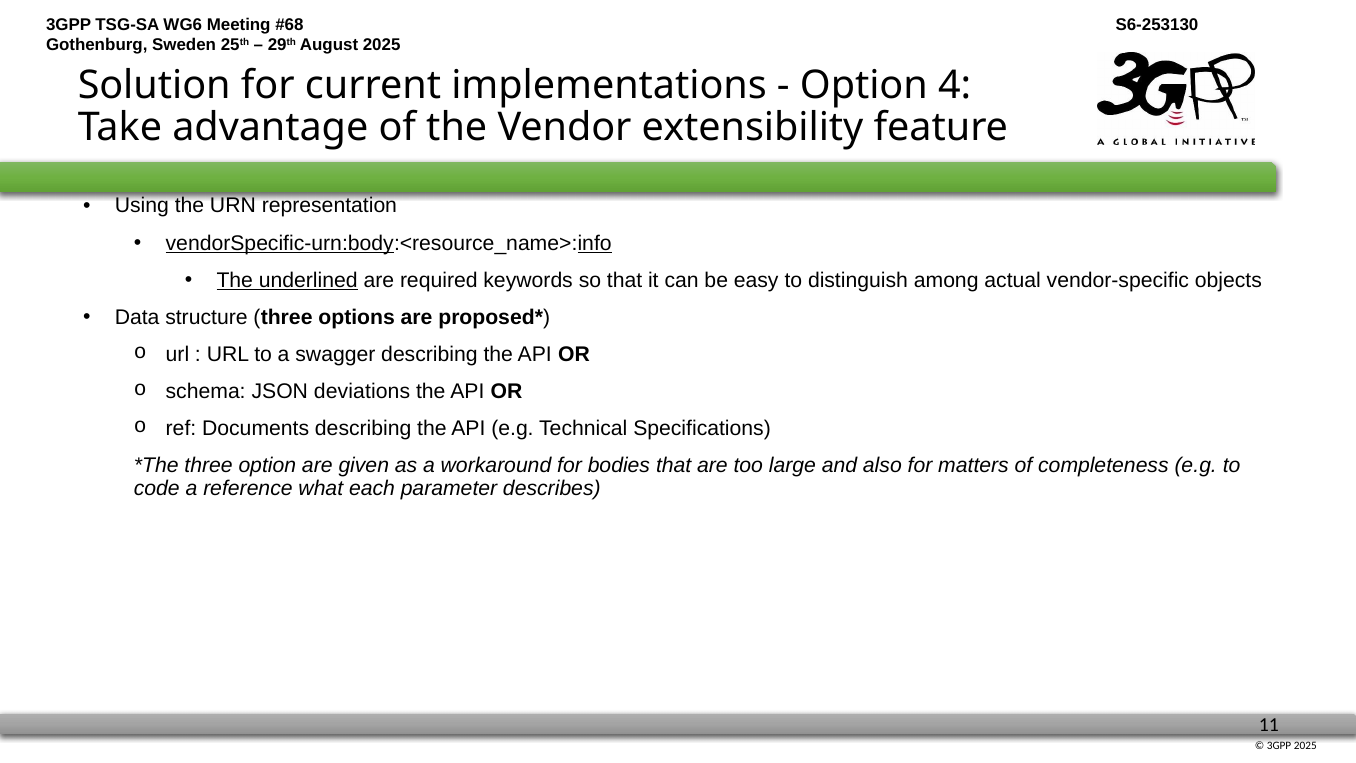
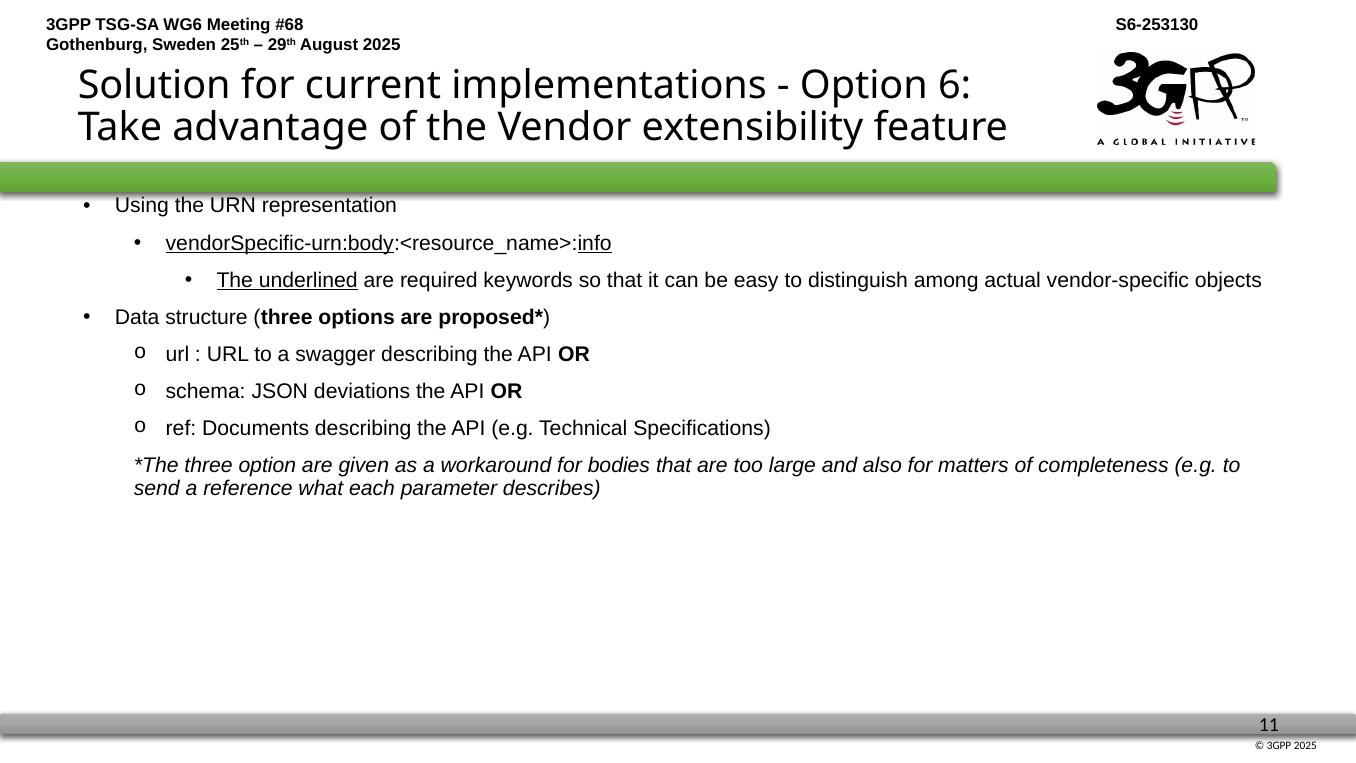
4: 4 -> 6
code: code -> send
